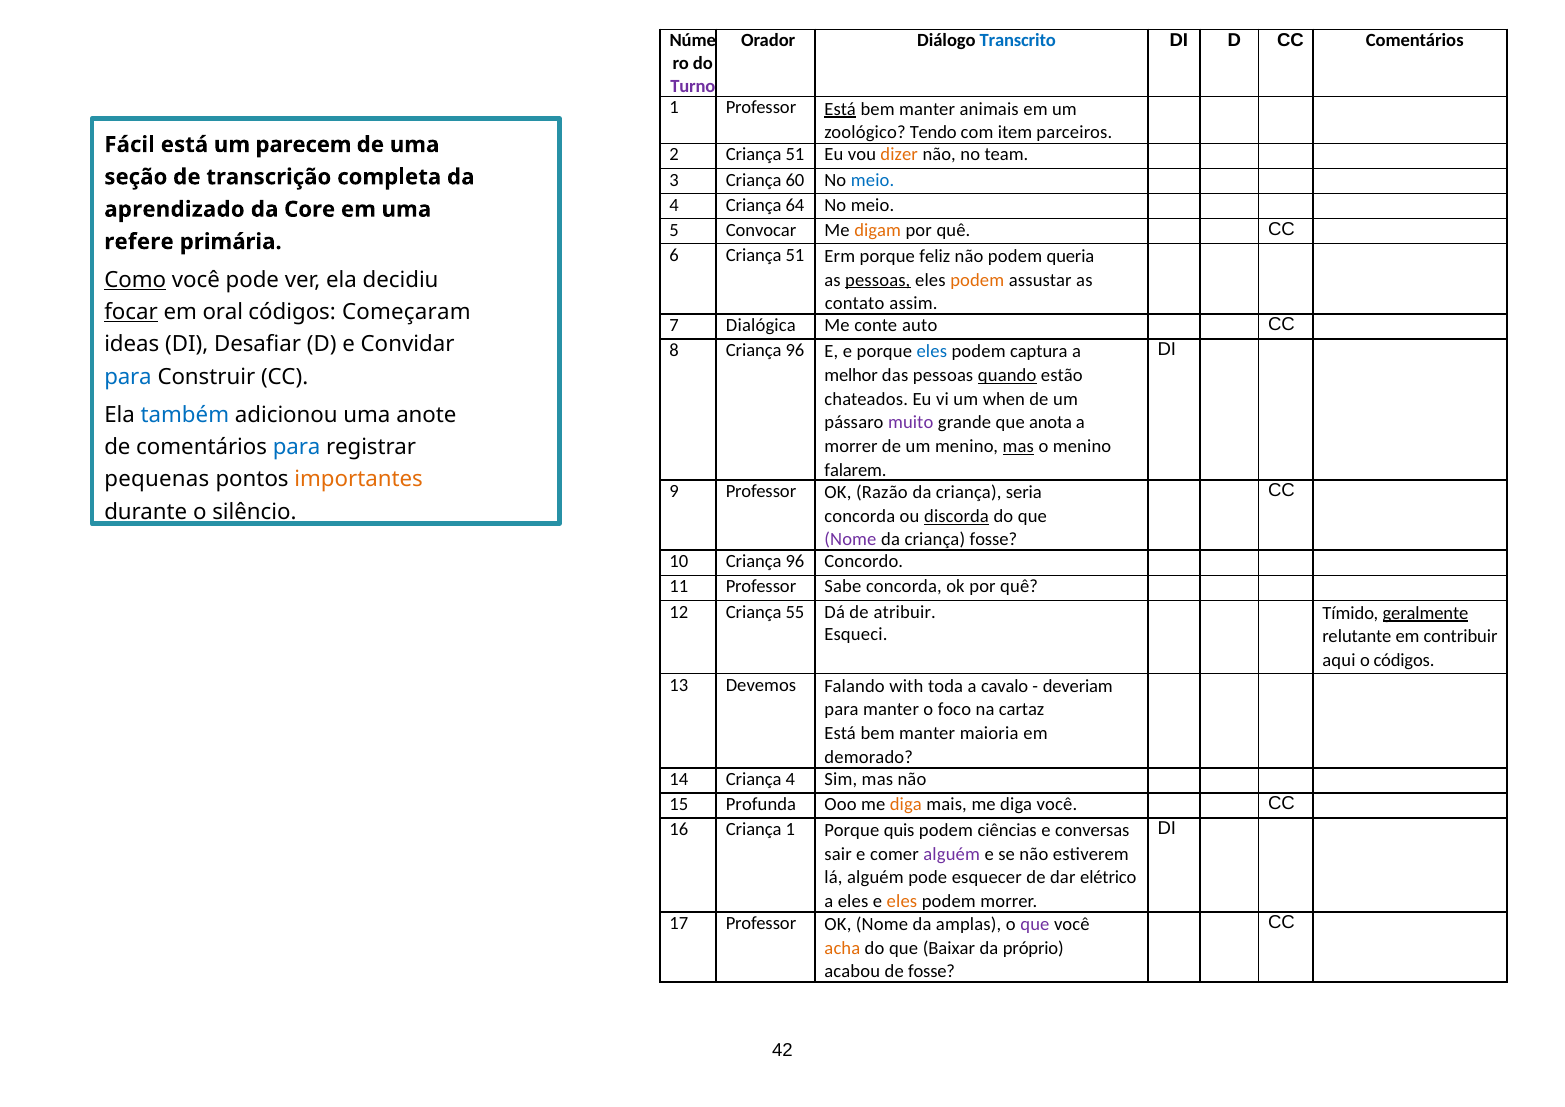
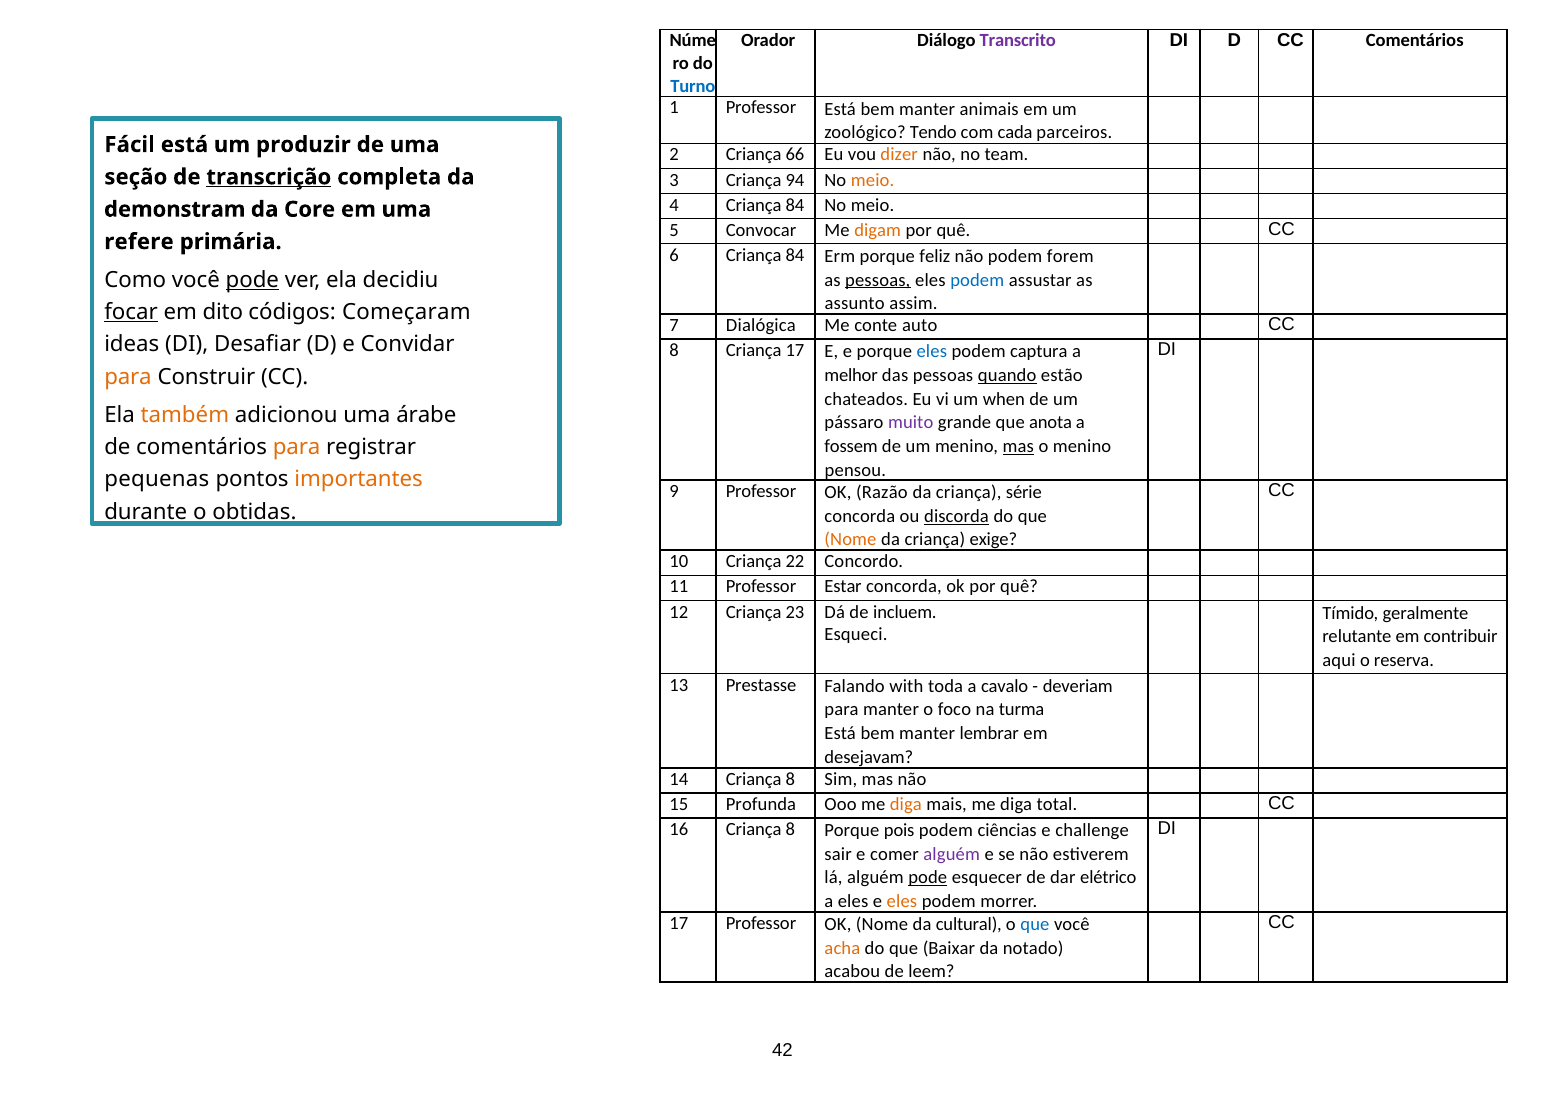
Transcrito colour: blue -> purple
Turno colour: purple -> blue
Está at (840, 109) underline: present -> none
item: item -> cada
parecem: parecem -> produzir
2 Criança 51: 51 -> 66
60: 60 -> 94
meio at (873, 180) colour: blue -> orange
transcrição underline: none -> present
4 Criança 64: 64 -> 84
aprendizado: aprendizado -> demonstram
6 Criança 51: 51 -> 84
queria: queria -> forem
podem at (977, 280) colour: orange -> blue
Como underline: present -> none
pode at (252, 280) underline: none -> present
contato: contato -> assunto
oral: oral -> dito
8 Criança 96: 96 -> 17
para at (128, 377) colour: blue -> orange
também colour: blue -> orange
anote: anote -> árabe
morrer at (851, 446): morrer -> fossem
para at (297, 447) colour: blue -> orange
falarem: falarem -> pensou
seria: seria -> série
silêncio: silêncio -> obtidas
Nome at (850, 540) colour: purple -> orange
criança fosse: fosse -> exige
10 Criança 96: 96 -> 22
Sabe: Sabe -> Estar
55: 55 -> 23
atribuir: atribuir -> incluem
geralmente underline: present -> none
o códigos: códigos -> reserva
Devemos: Devemos -> Prestasse
cartaz: cartaz -> turma
maioria: maioria -> lembrar
demorado: demorado -> desejavam
14 Criança 4: 4 -> 8
diga você: você -> total
16 Criança 1: 1 -> 8
quis: quis -> pois
conversas: conversas -> challenge
pode at (928, 878) underline: none -> present
amplas: amplas -> cultural
que at (1035, 924) colour: purple -> blue
próprio: próprio -> notado
de fosse: fosse -> leem
